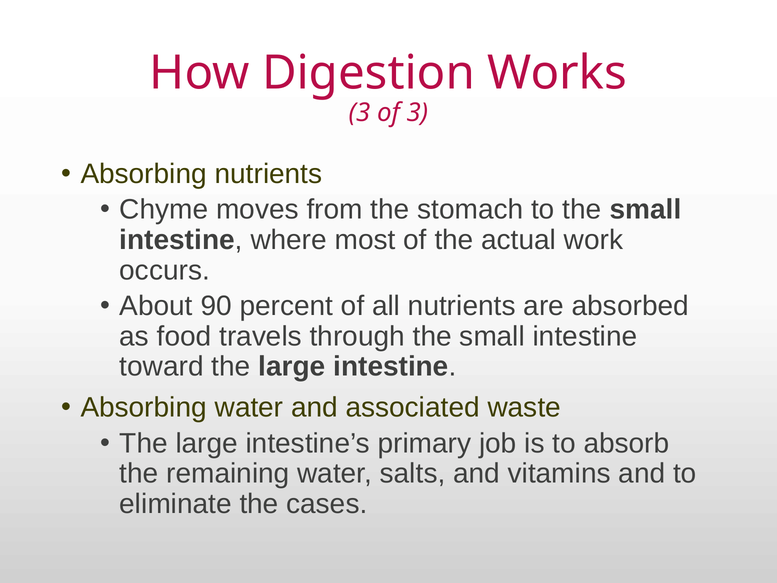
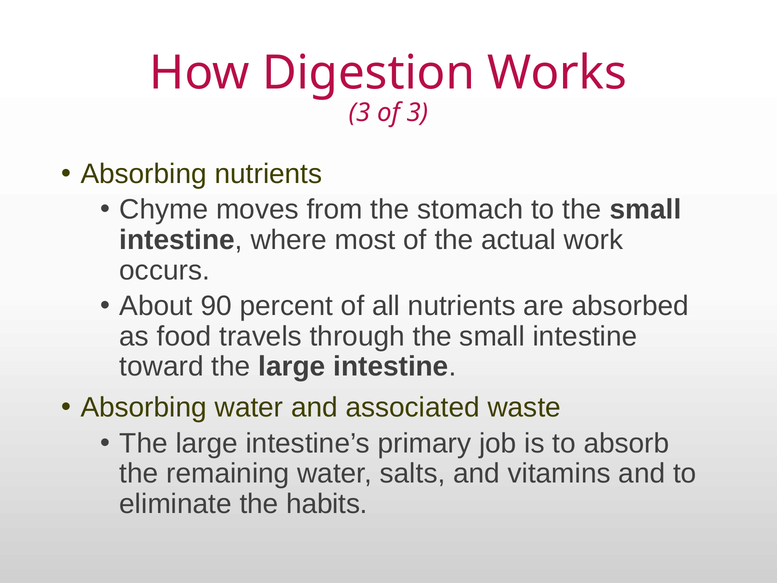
cases: cases -> habits
